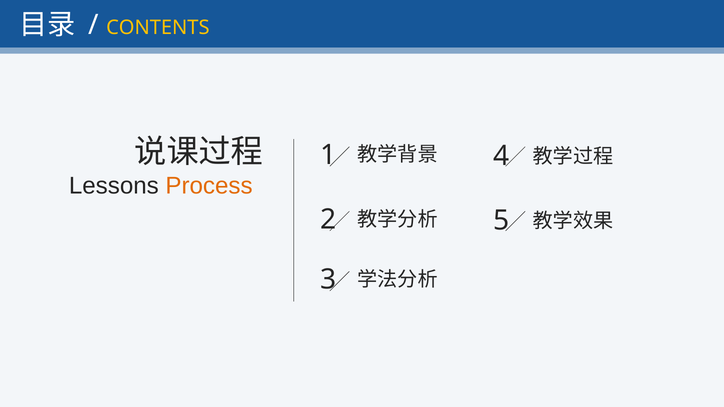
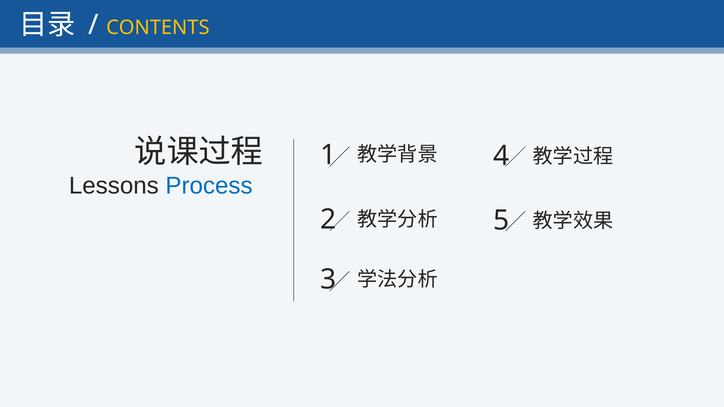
Process colour: orange -> blue
